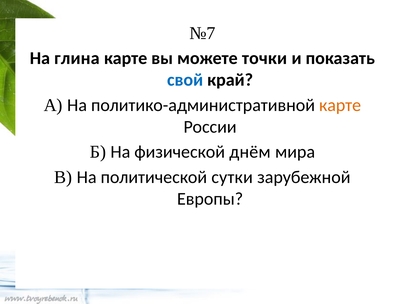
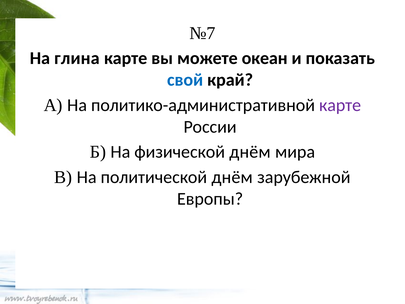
точки: точки -> океан
карте at (340, 105) colour: orange -> purple
политической сутки: сутки -> днём
